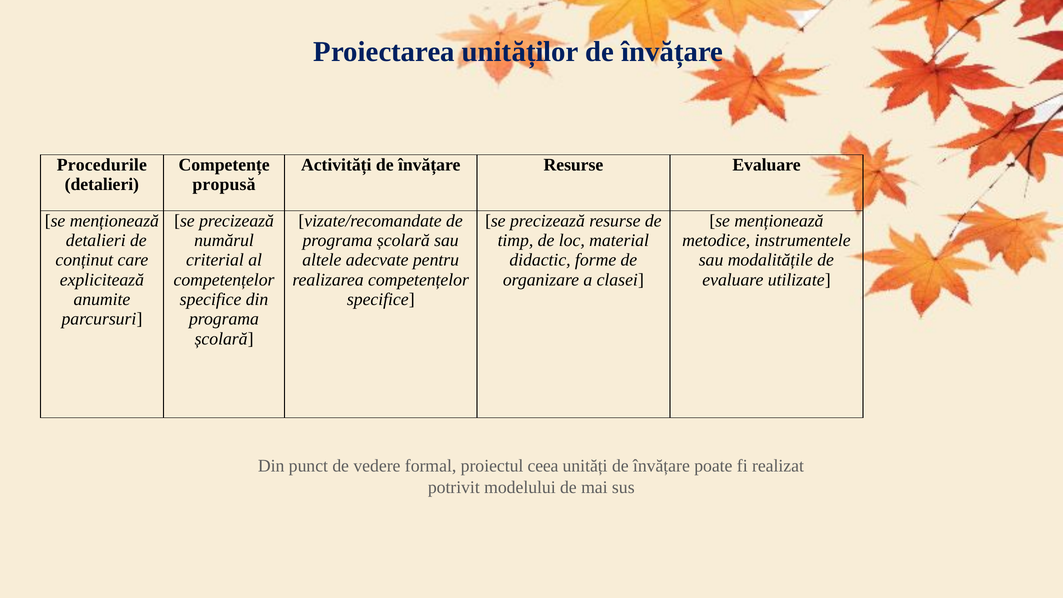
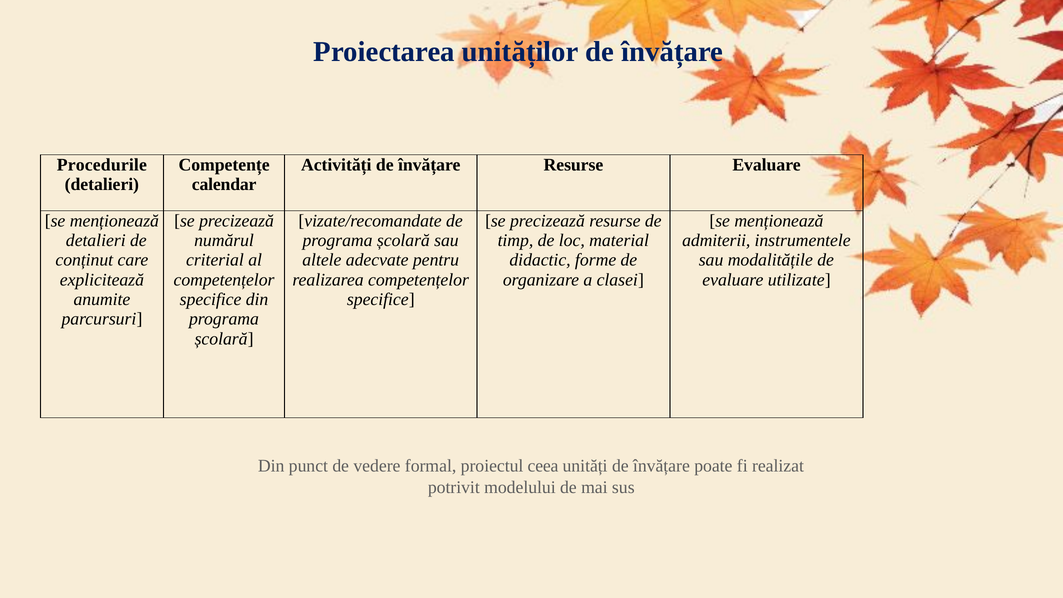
propusă: propusă -> calendar
metodice: metodice -> admiterii
